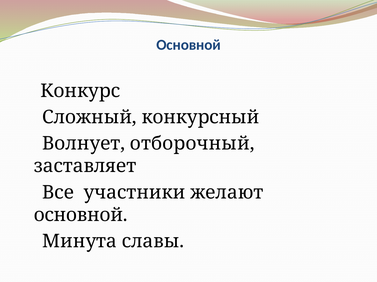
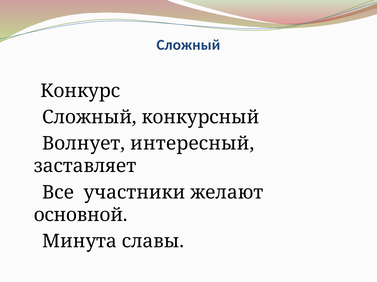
Основной at (189, 45): Основной -> Сложный
отборочный: отборочный -> интересный
